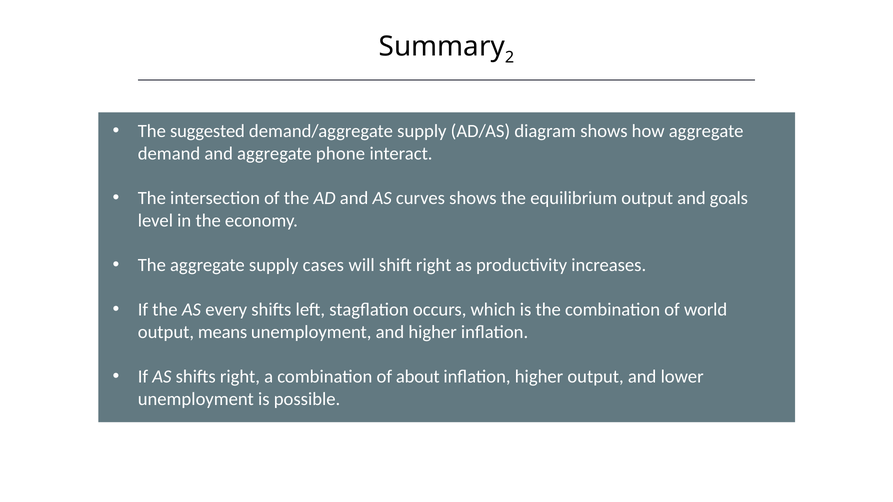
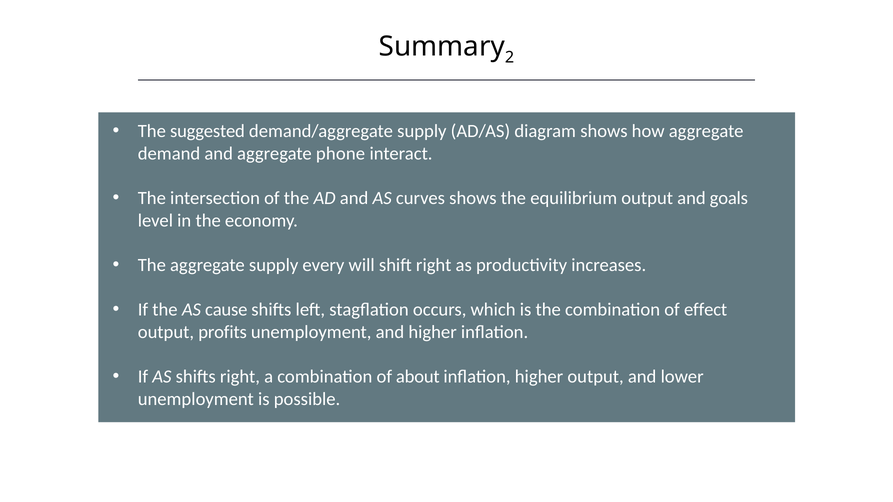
cases: cases -> every
every: every -> cause
world: world -> effect
means: means -> profits
